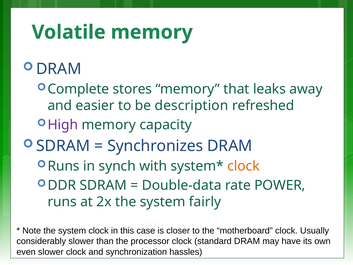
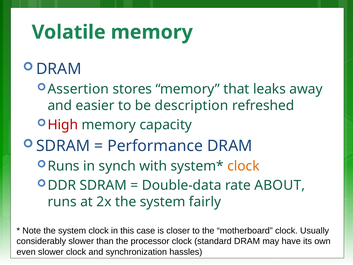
Complete: Complete -> Assertion
High colour: purple -> red
Synchronizes: Synchronizes -> Performance
POWER: POWER -> ABOUT
